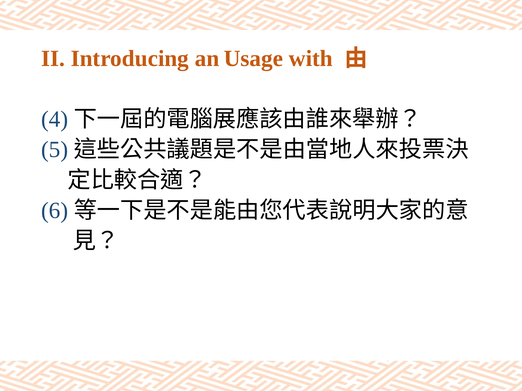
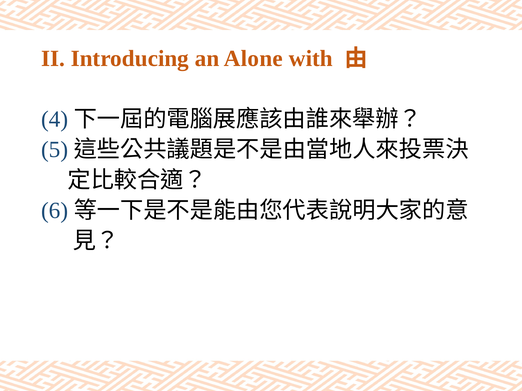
Usage: Usage -> Alone
